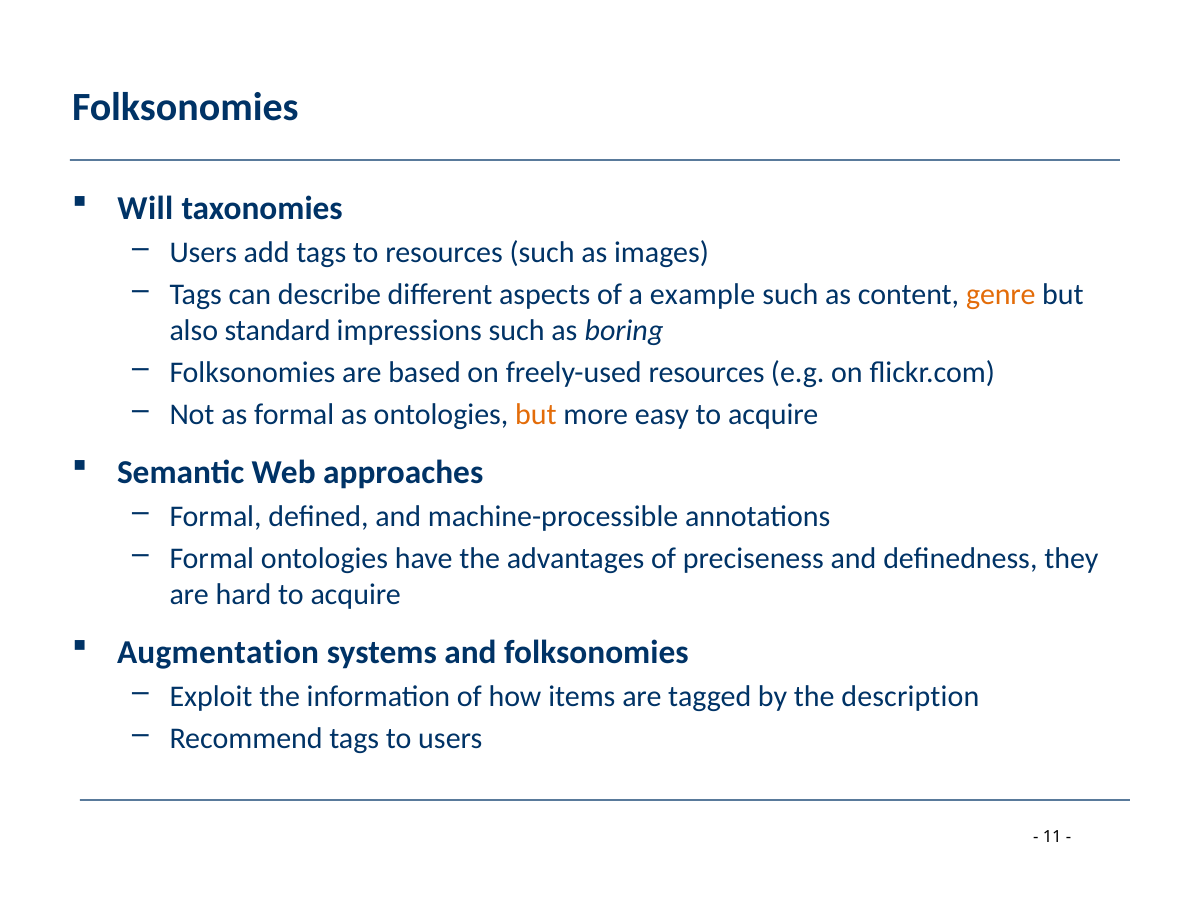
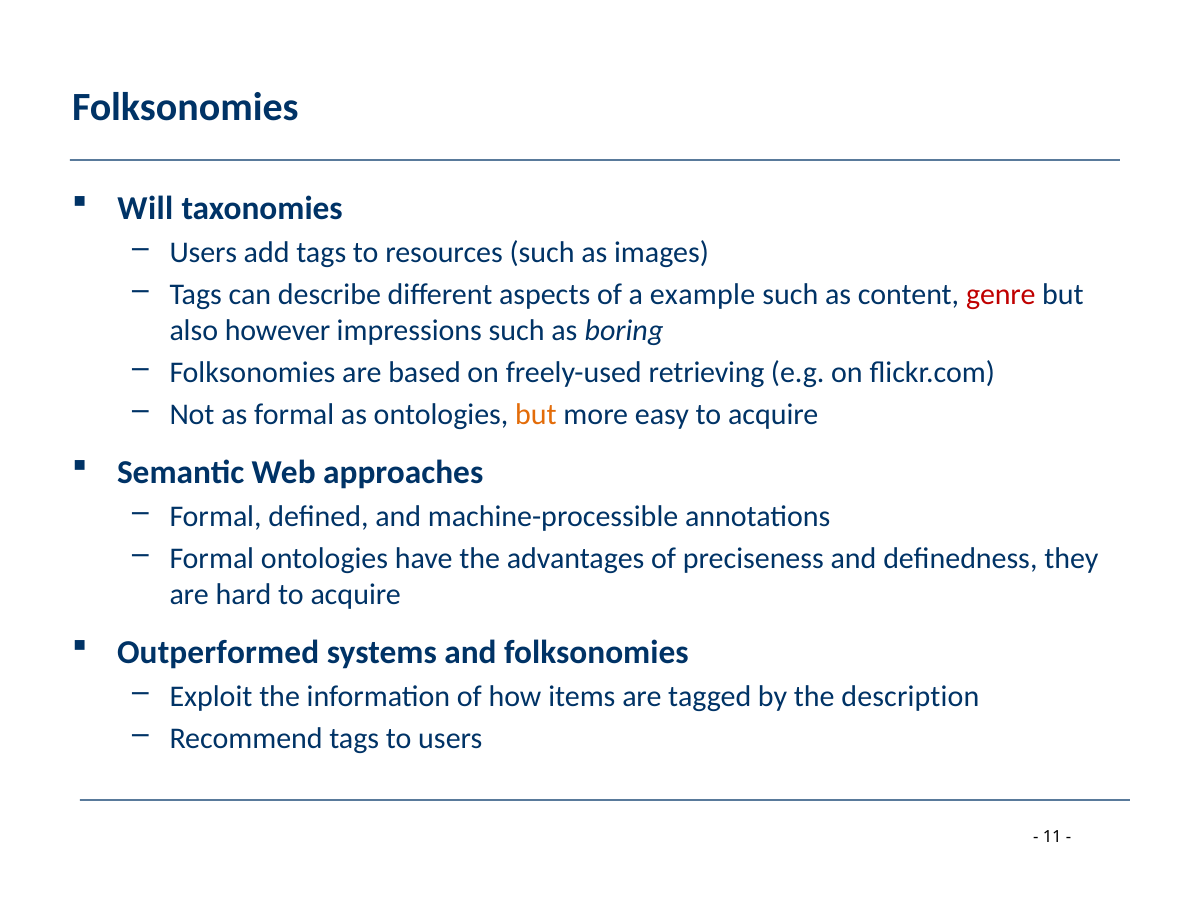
genre colour: orange -> red
standard: standard -> however
freely-used resources: resources -> retrieving
Augmentation: Augmentation -> Outperformed
